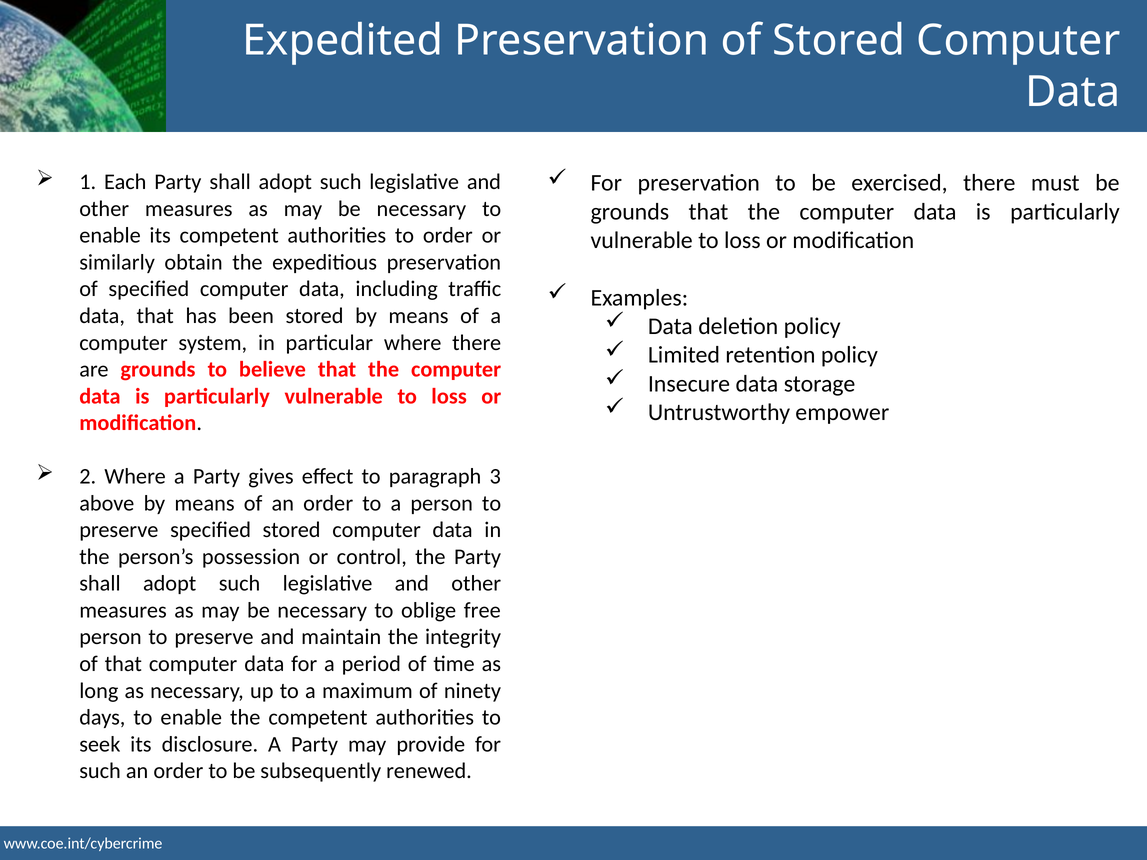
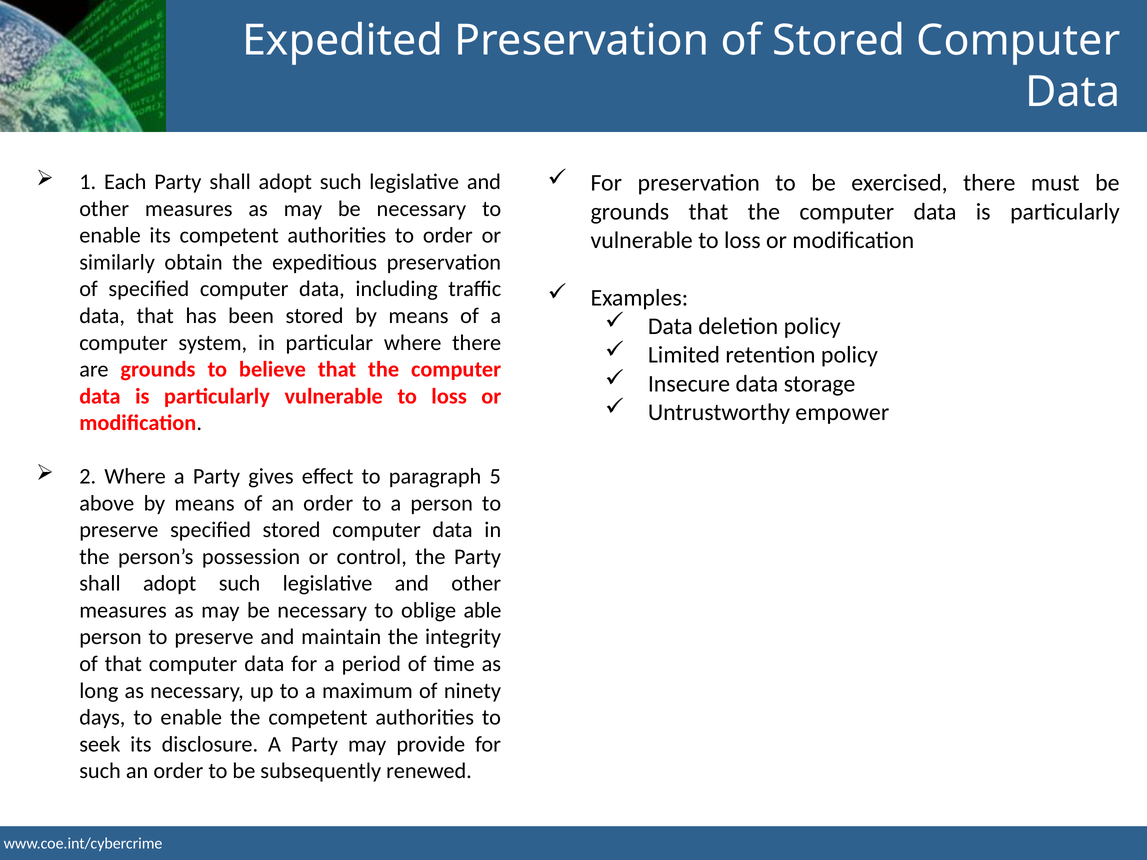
3: 3 -> 5
free: free -> able
